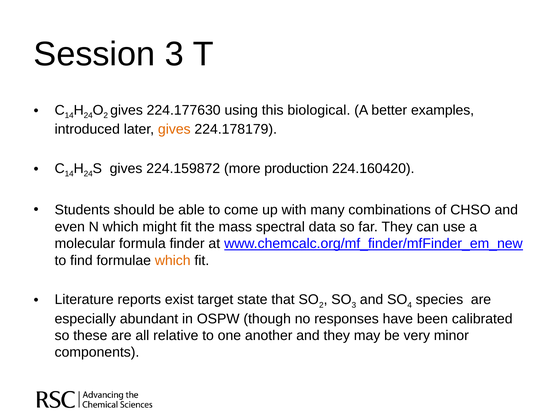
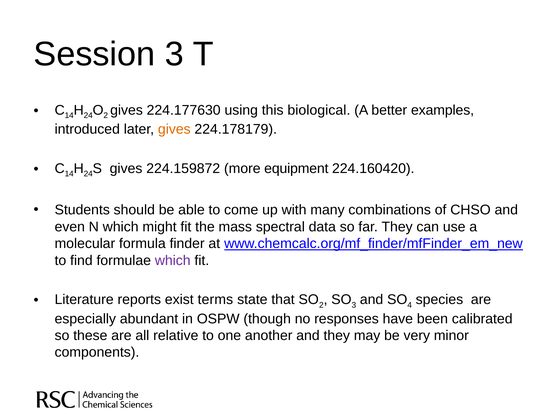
production: production -> equipment
which at (173, 260) colour: orange -> purple
target: target -> terms
